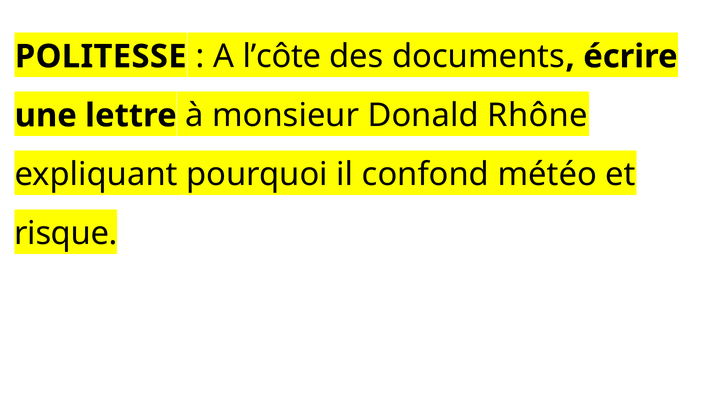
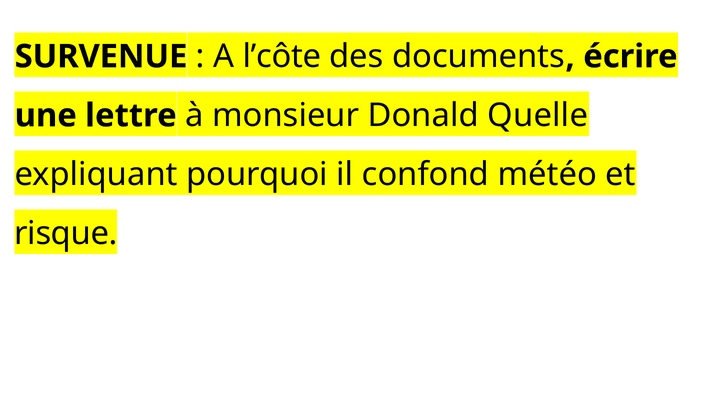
POLITESSE: POLITESSE -> SURVENUE
Rhône: Rhône -> Quelle
